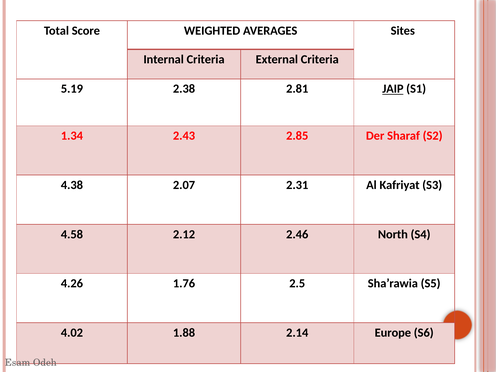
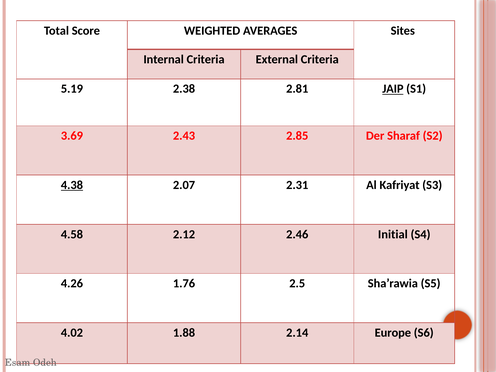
1.34: 1.34 -> 3.69
4.38 underline: none -> present
North: North -> Initial
